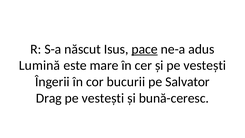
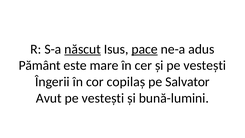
născut underline: none -> present
Lumină: Lumină -> Pământ
bucurii: bucurii -> copilaș
Drag: Drag -> Avut
bună-ceresc: bună-ceresc -> bună-lumini
